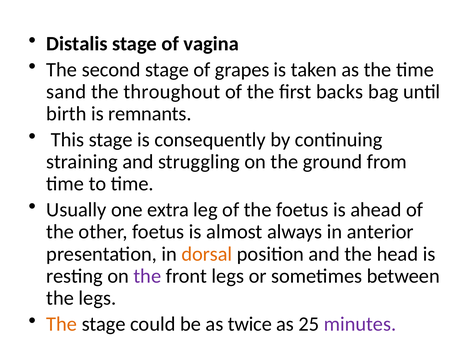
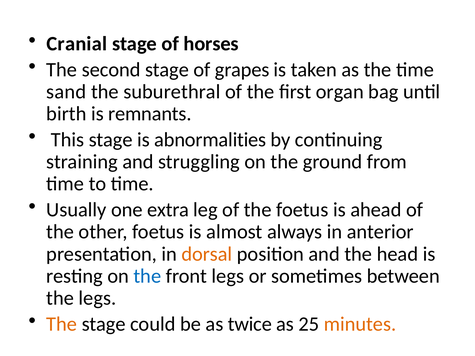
Distalis: Distalis -> Cranial
vagina: vagina -> horses
throughout: throughout -> suburethral
backs: backs -> organ
consequently: consequently -> abnormalities
the at (147, 276) colour: purple -> blue
minutes colour: purple -> orange
